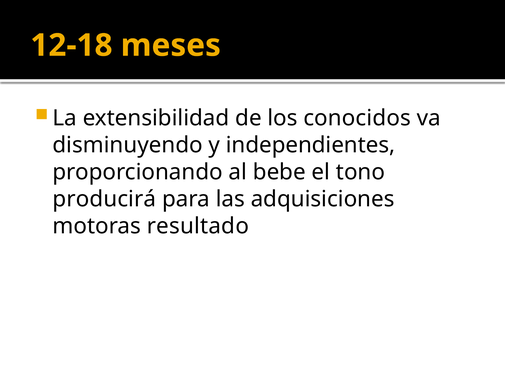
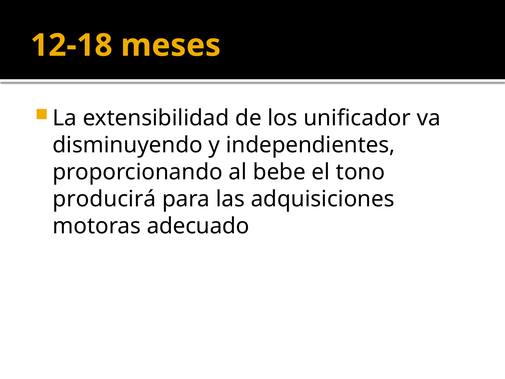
conocidos: conocidos -> unificador
resultado: resultado -> adecuado
